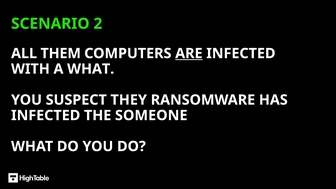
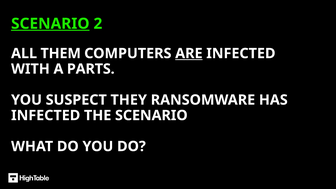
SCENARIO at (50, 24) underline: none -> present
A WHAT: WHAT -> PARTS
THE SOMEONE: SOMEONE -> SCENARIO
